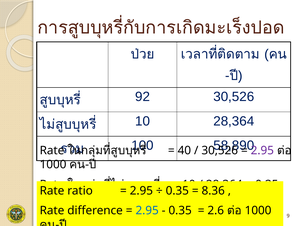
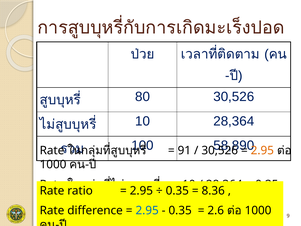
92: 92 -> 80
40: 40 -> 91
2.95 at (262, 150) colour: purple -> orange
